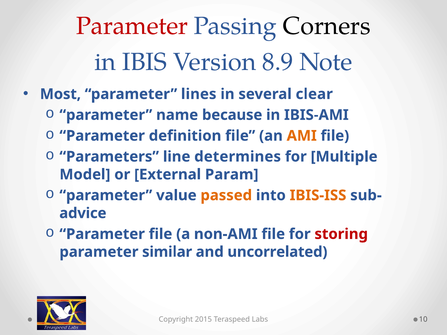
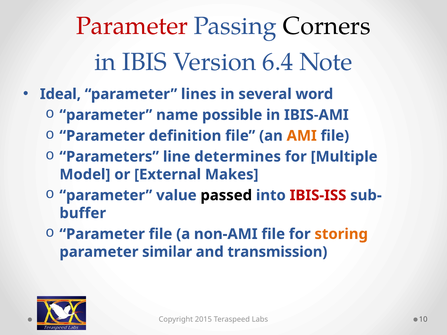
8.9: 8.9 -> 6.4
Most: Most -> Ideal
clear: clear -> word
because: because -> possible
Param: Param -> Makes
passed colour: orange -> black
IBIS-ISS colour: orange -> red
advice: advice -> buffer
storing colour: red -> orange
uncorrelated: uncorrelated -> transmission
